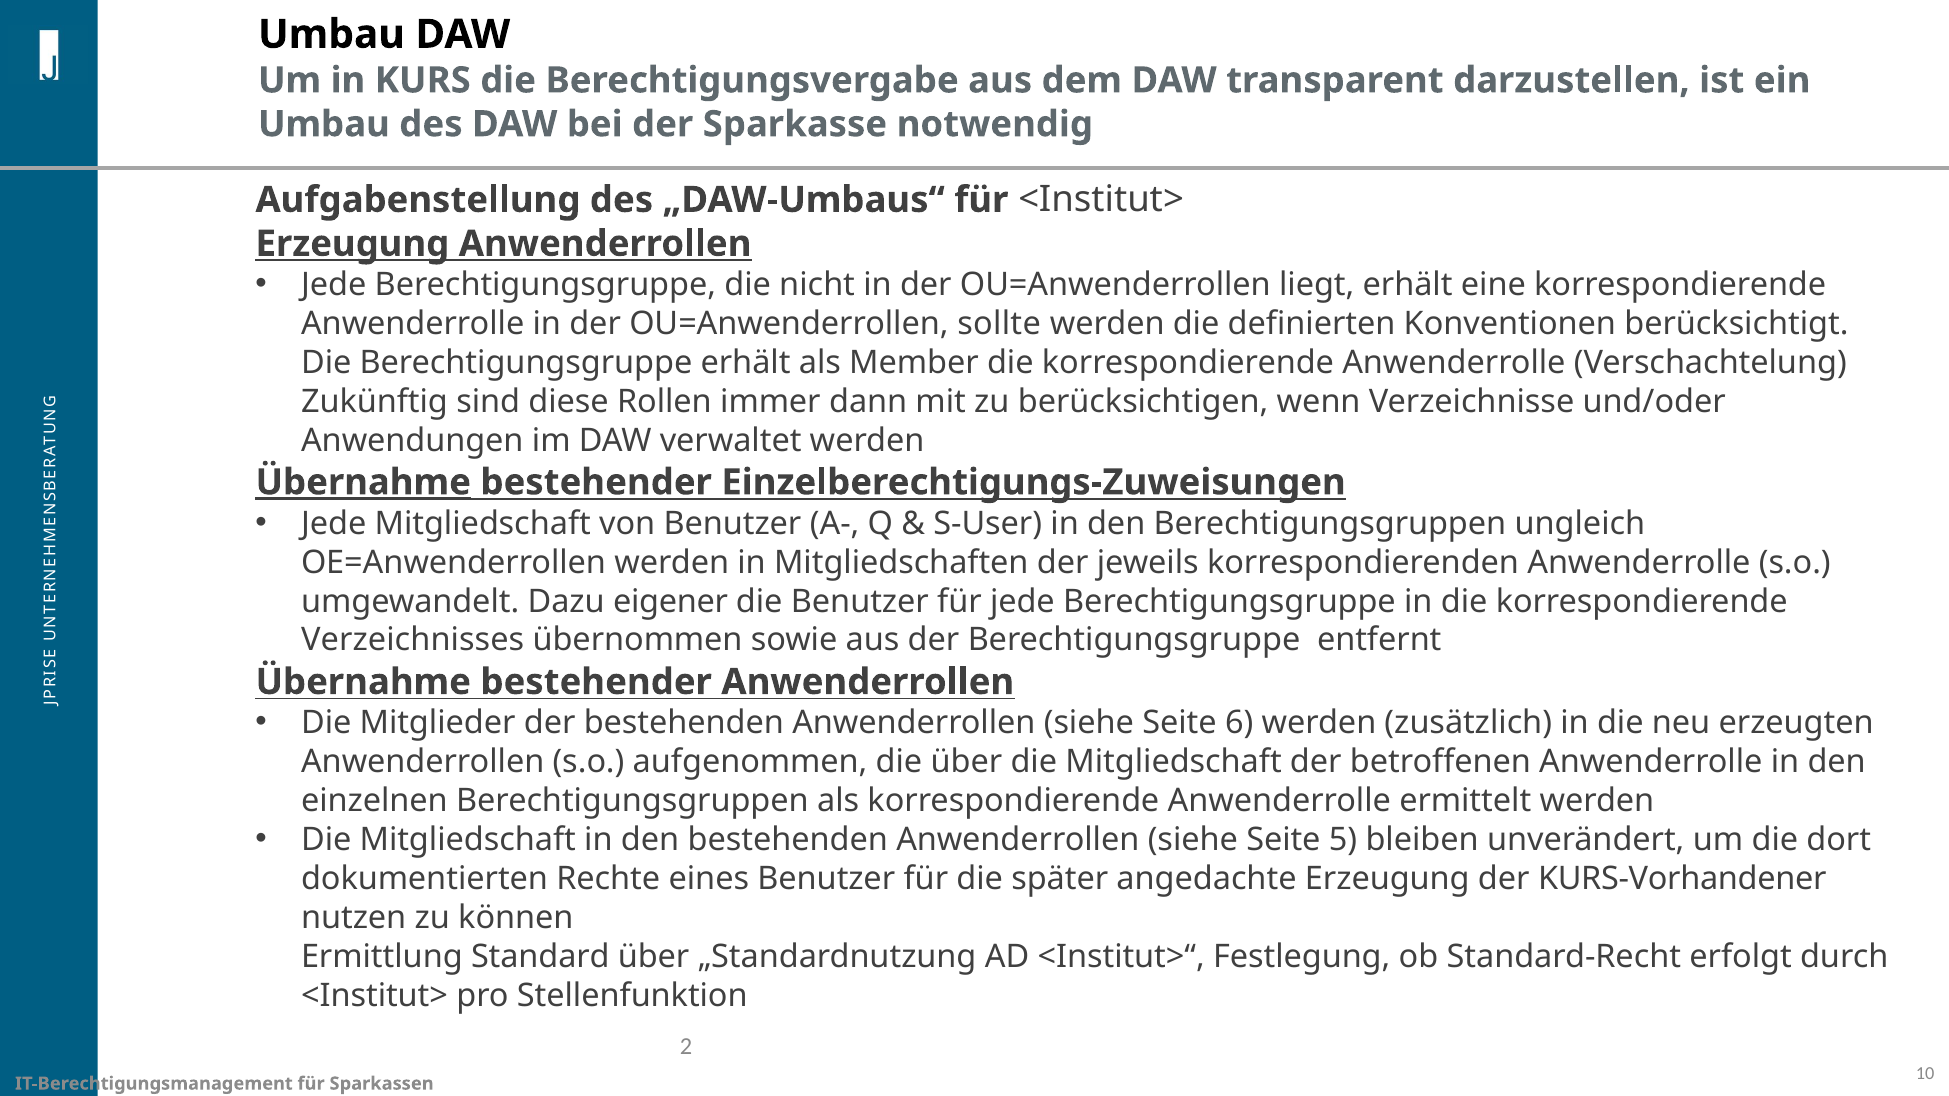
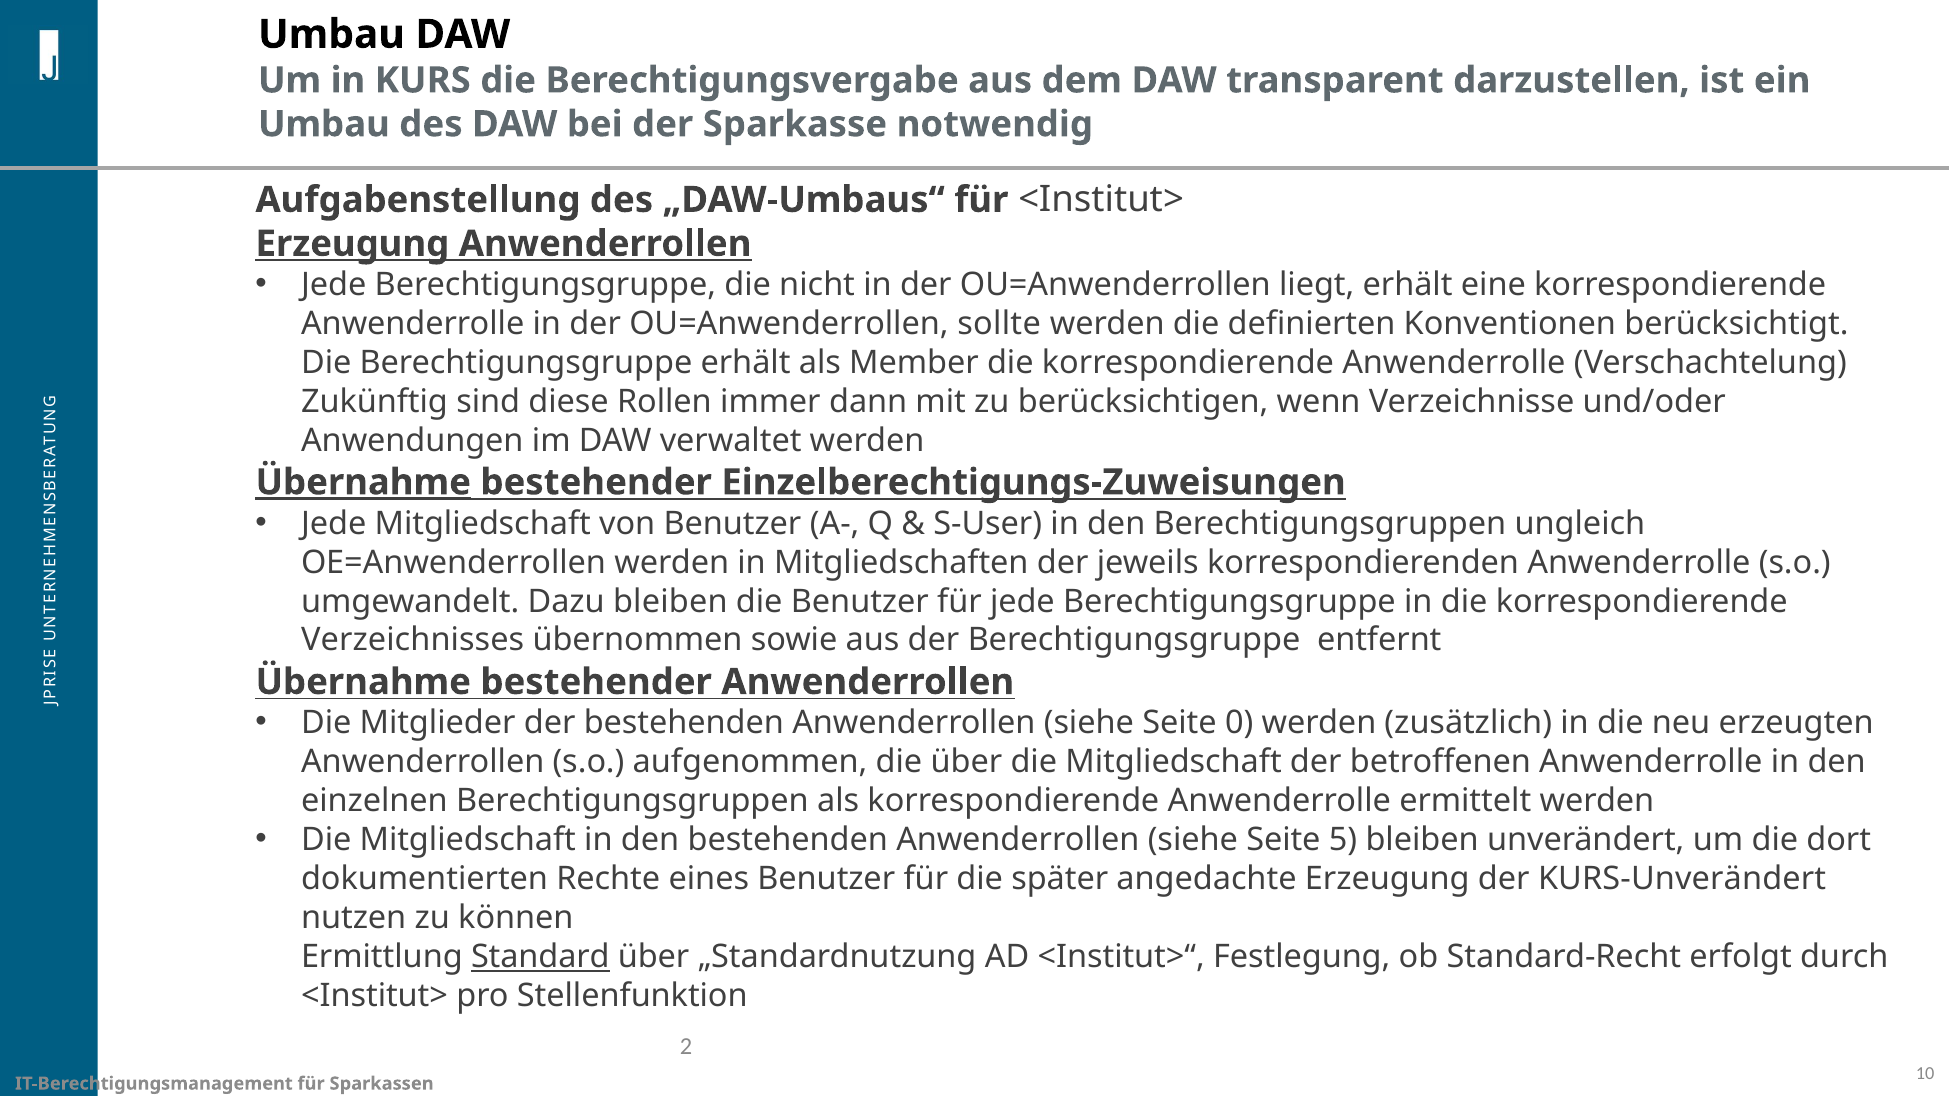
Dazu eigener: eigener -> bleiben
6: 6 -> 0
KURS-Vorhandener: KURS-Vorhandener -> KURS-Unverändert
Standard underline: none -> present
